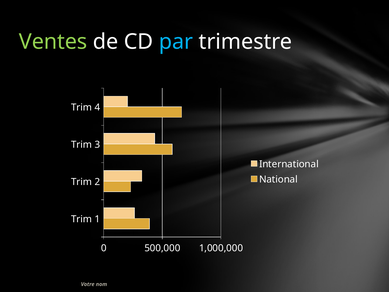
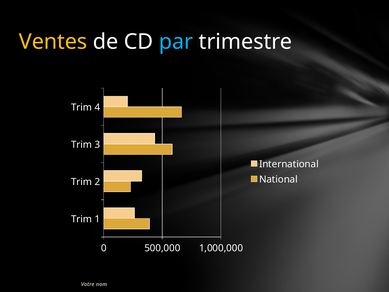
Ventes colour: light green -> yellow
